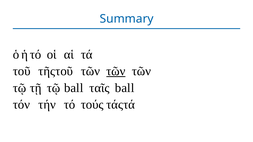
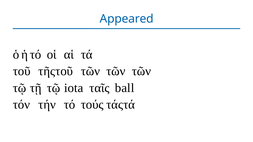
Summary: Summary -> Appeared
τῶν at (116, 71) underline: present -> none
τῷ ball: ball -> iota
